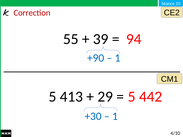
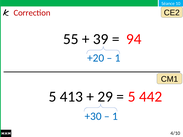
+90: +90 -> +20
